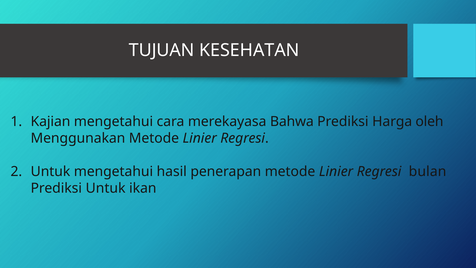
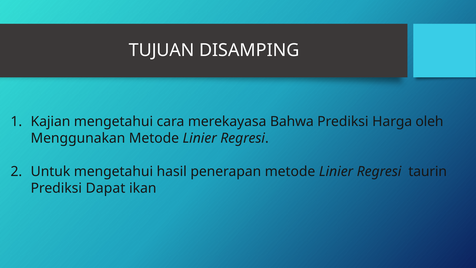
KESEHATAN: KESEHATAN -> DISAMPING
bulan: bulan -> taurin
Prediksi Untuk: Untuk -> Dapat
